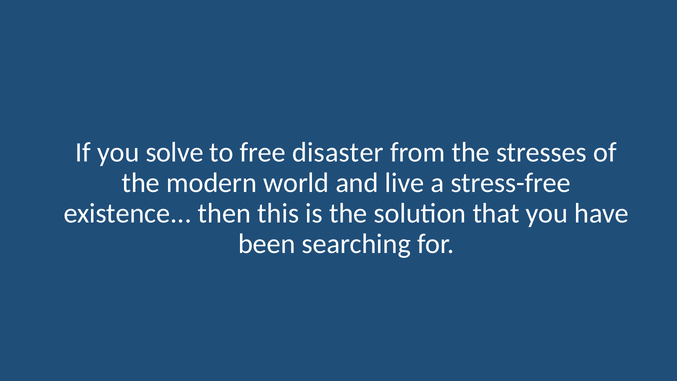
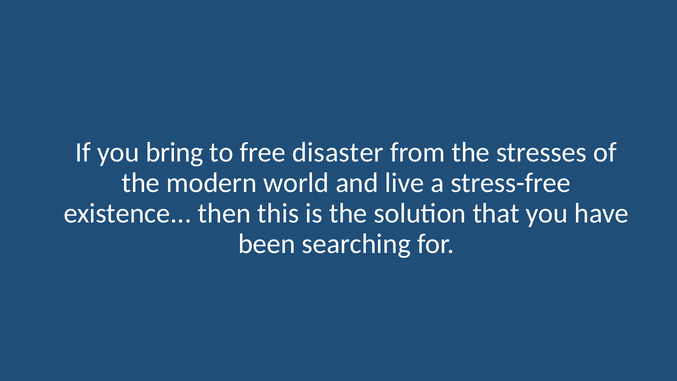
solve: solve -> bring
